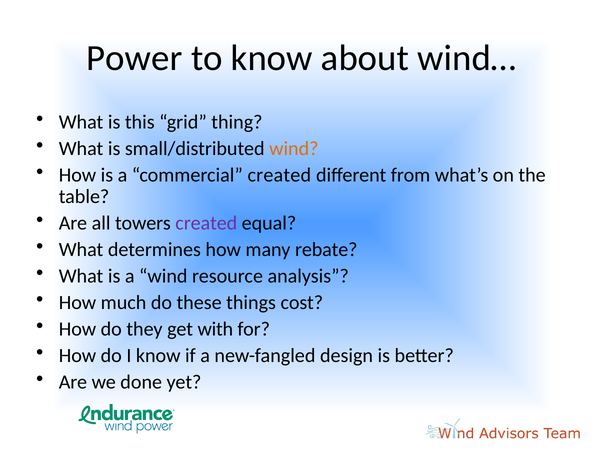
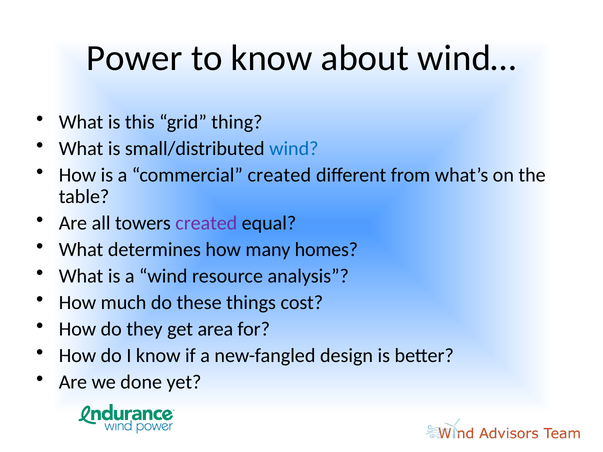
wind at (294, 149) colour: orange -> blue
rebate: rebate -> homes
with: with -> area
